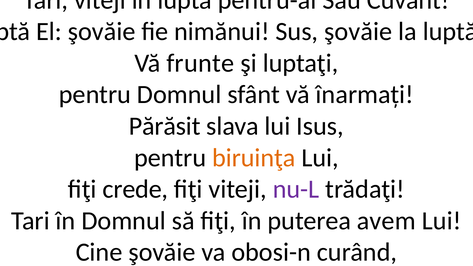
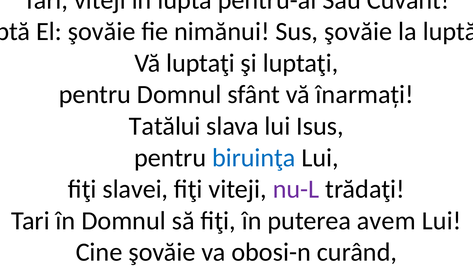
Vă frunte: frunte -> luptaţi
Părăsit at (165, 126): Părăsit -> Tatălui
biruinţa colour: orange -> blue
fiţi crede: crede -> slavei
